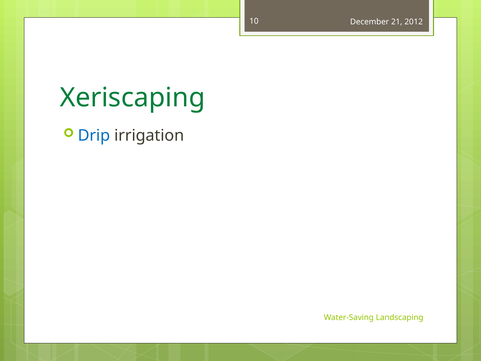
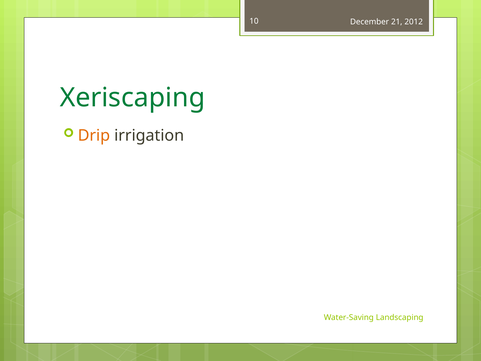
Drip colour: blue -> orange
